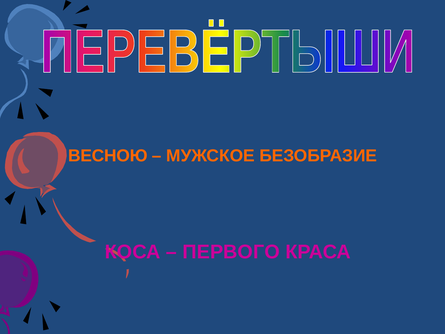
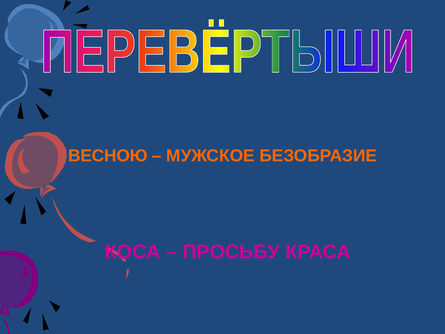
ПЕРВОГО: ПЕРВОГО -> ПРОСЬБУ
